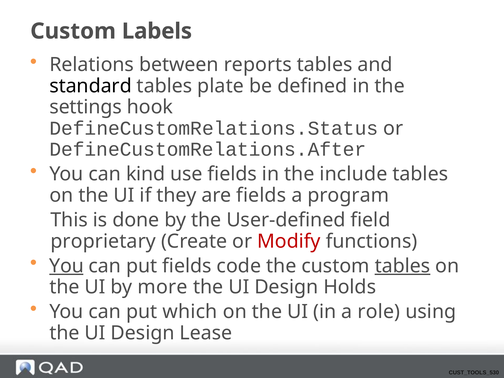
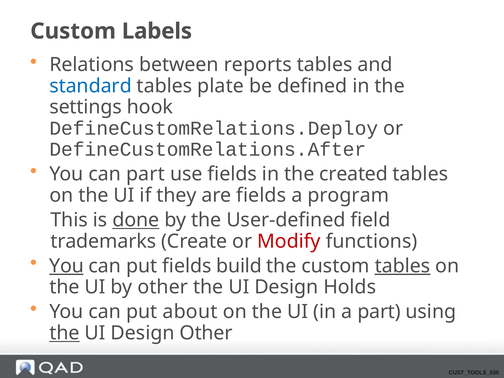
standard colour: black -> blue
DefineCustomRelations.Status: DefineCustomRelations.Status -> DefineCustomRelations.Deploy
can kind: kind -> part
include: include -> created
done underline: none -> present
proprietary: proprietary -> trademarks
code: code -> build
by more: more -> other
which: which -> about
a role: role -> part
the at (64, 333) underline: none -> present
Design Lease: Lease -> Other
